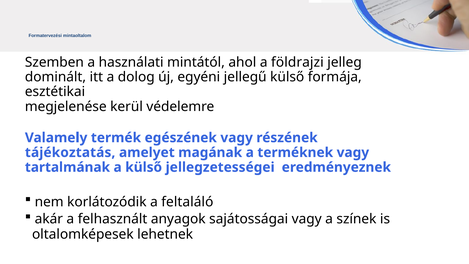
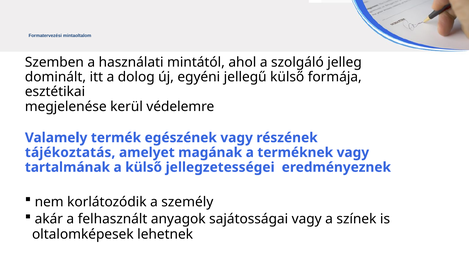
földrajzi: földrajzi -> szolgáló
feltaláló: feltaláló -> személy
